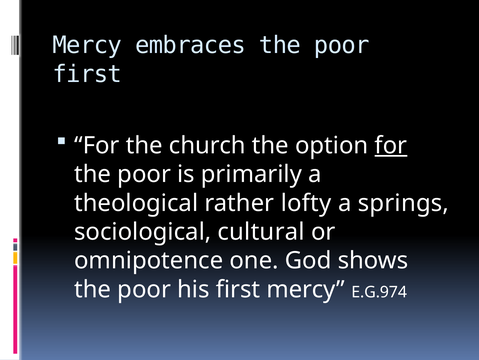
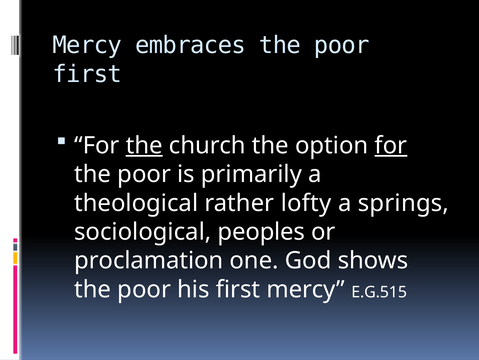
the at (144, 145) underline: none -> present
cultural: cultural -> peoples
omnipotence: omnipotence -> proclamation
E.G.974: E.G.974 -> E.G.515
